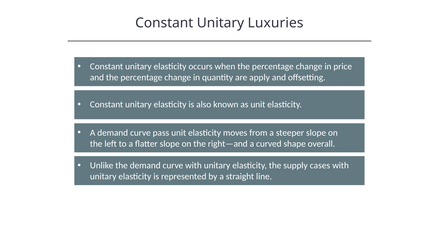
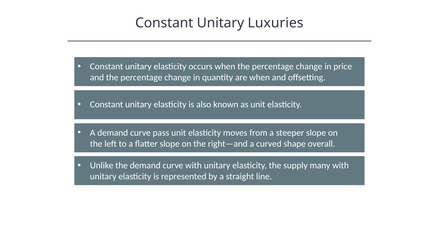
are apply: apply -> when
cases: cases -> many
